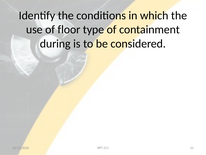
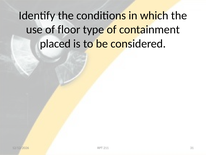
during: during -> placed
